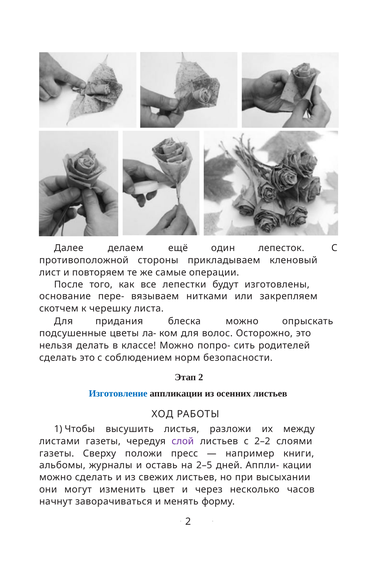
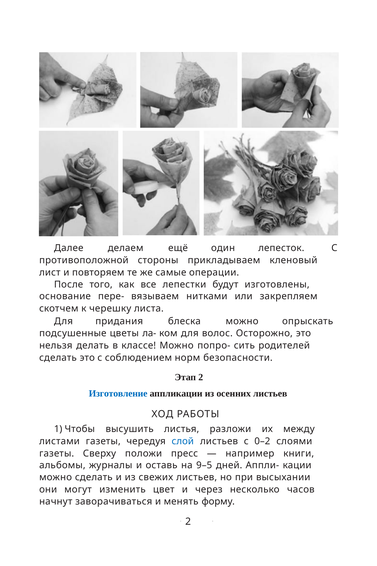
слой colour: purple -> blue
2–2: 2–2 -> 0–2
2–5: 2–5 -> 9–5
